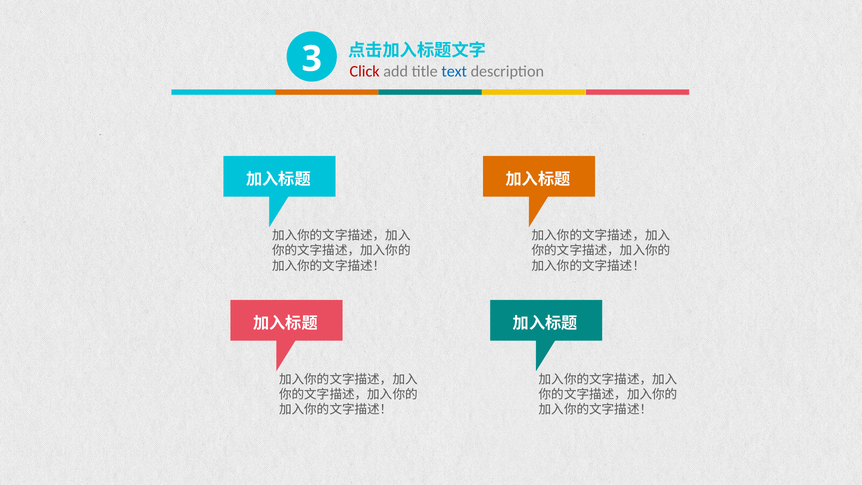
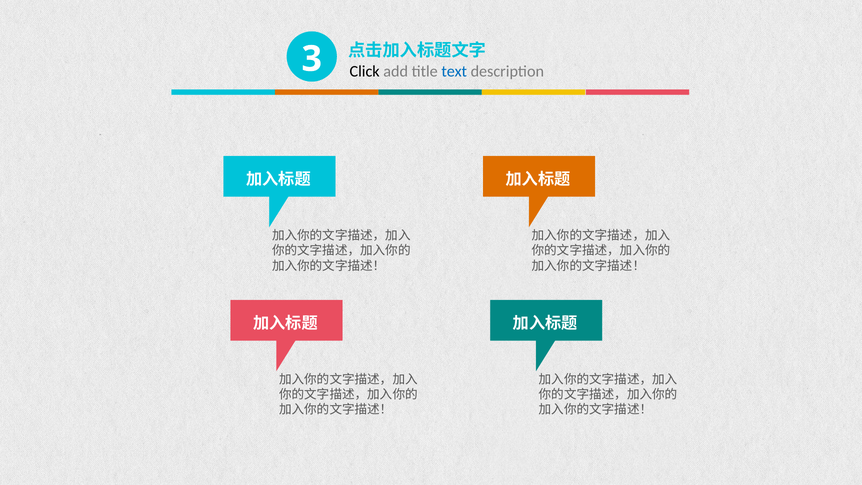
Click colour: red -> black
